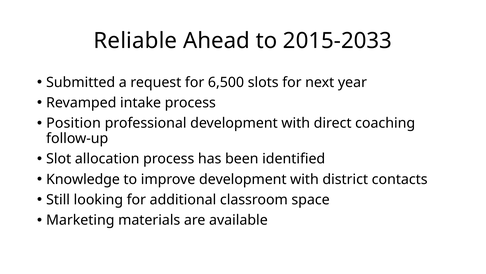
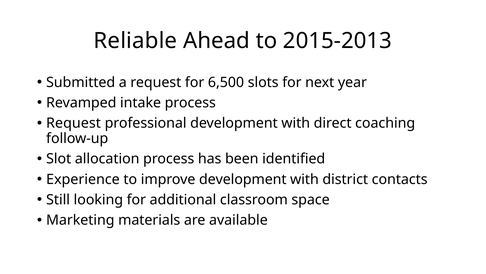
2015-2033: 2015-2033 -> 2015-2013
Position at (74, 123): Position -> Request
Knowledge: Knowledge -> Experience
